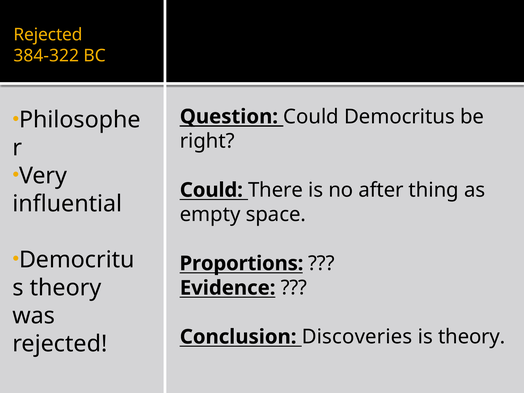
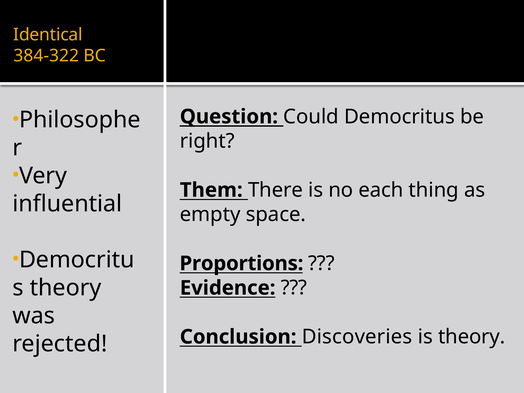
Rejected at (48, 35): Rejected -> Identical
Could at (211, 190): Could -> Them
after: after -> each
